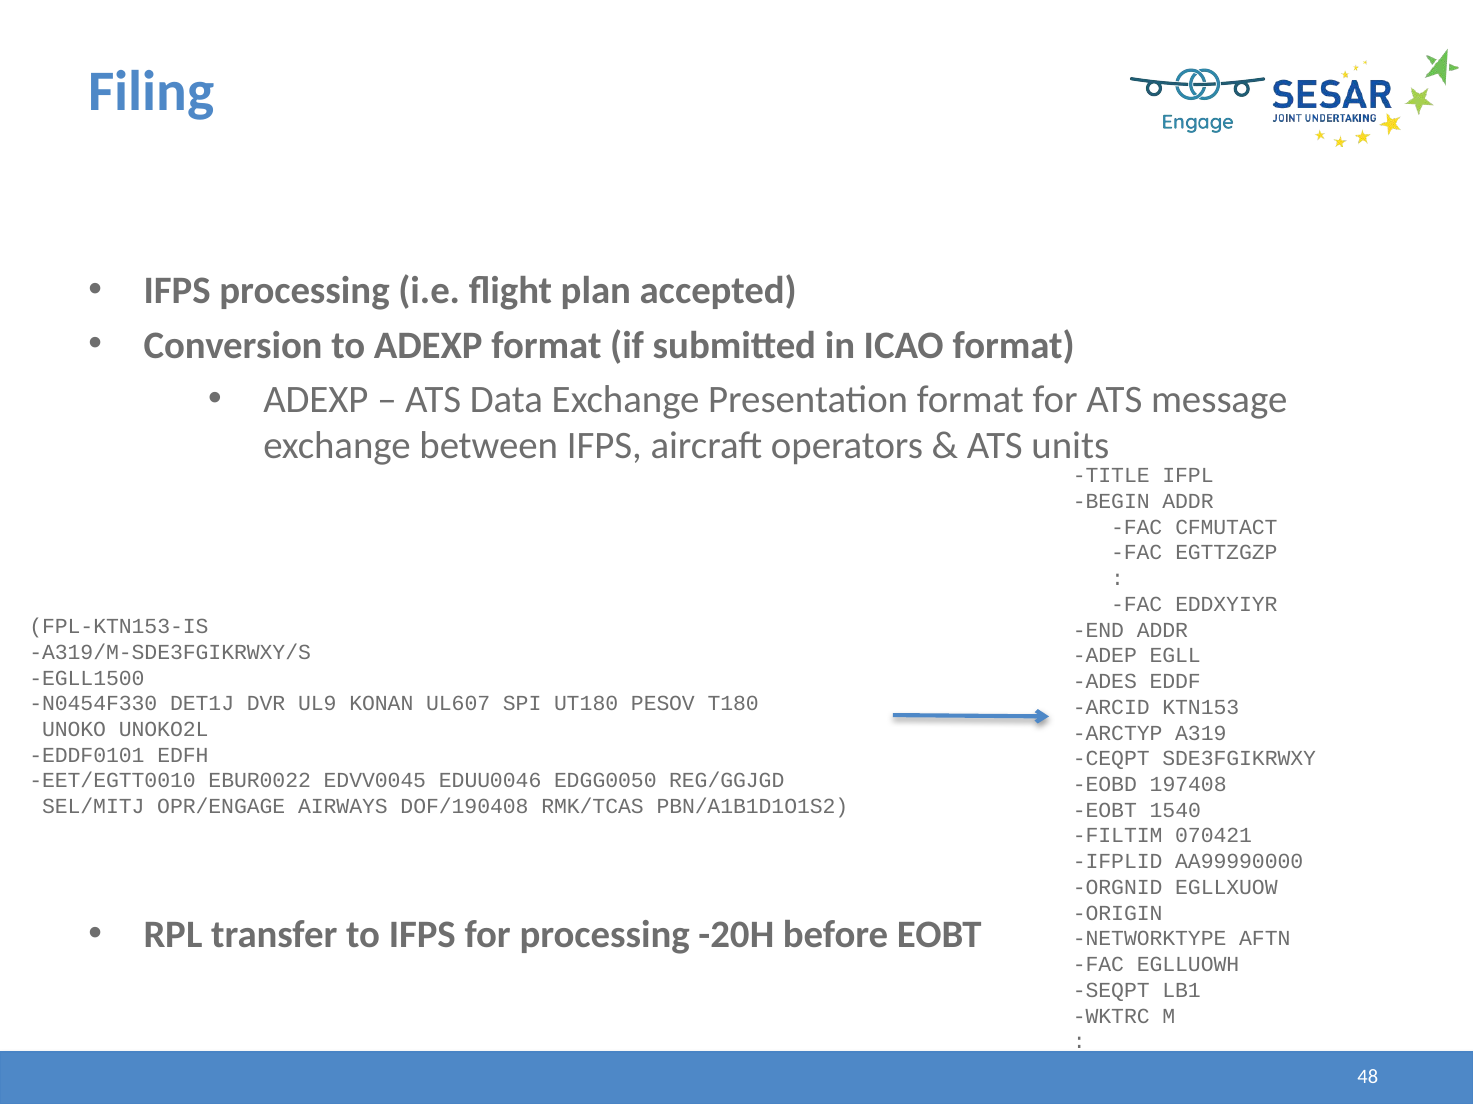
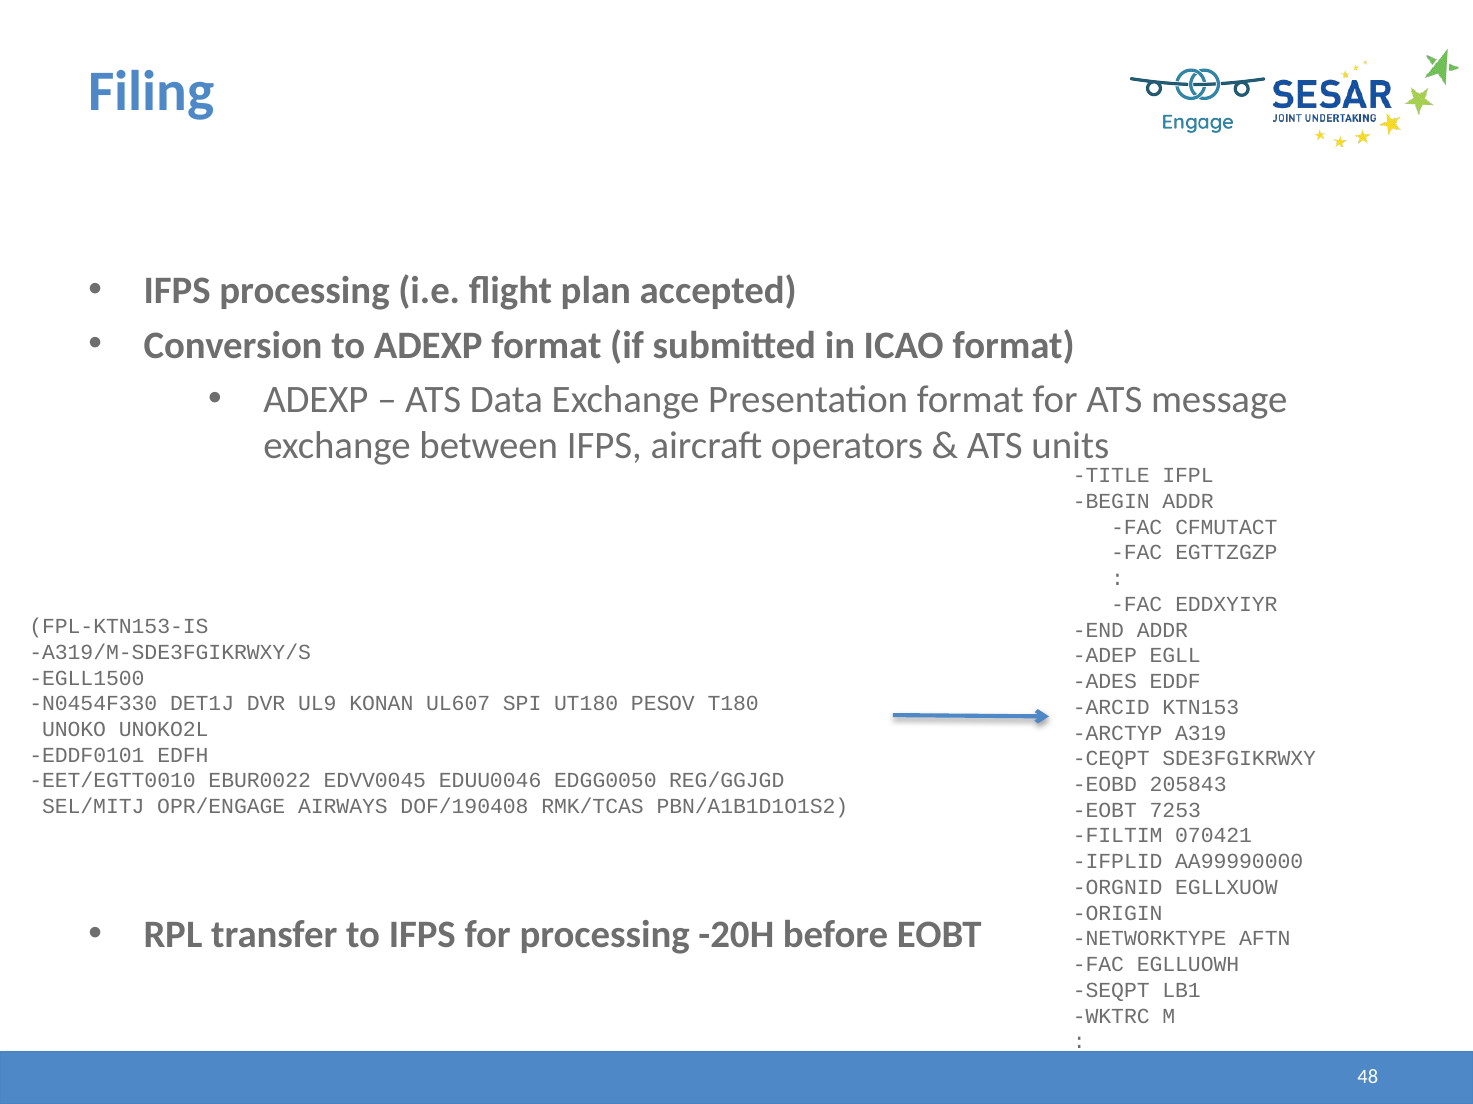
197408: 197408 -> 205843
1540: 1540 -> 7253
